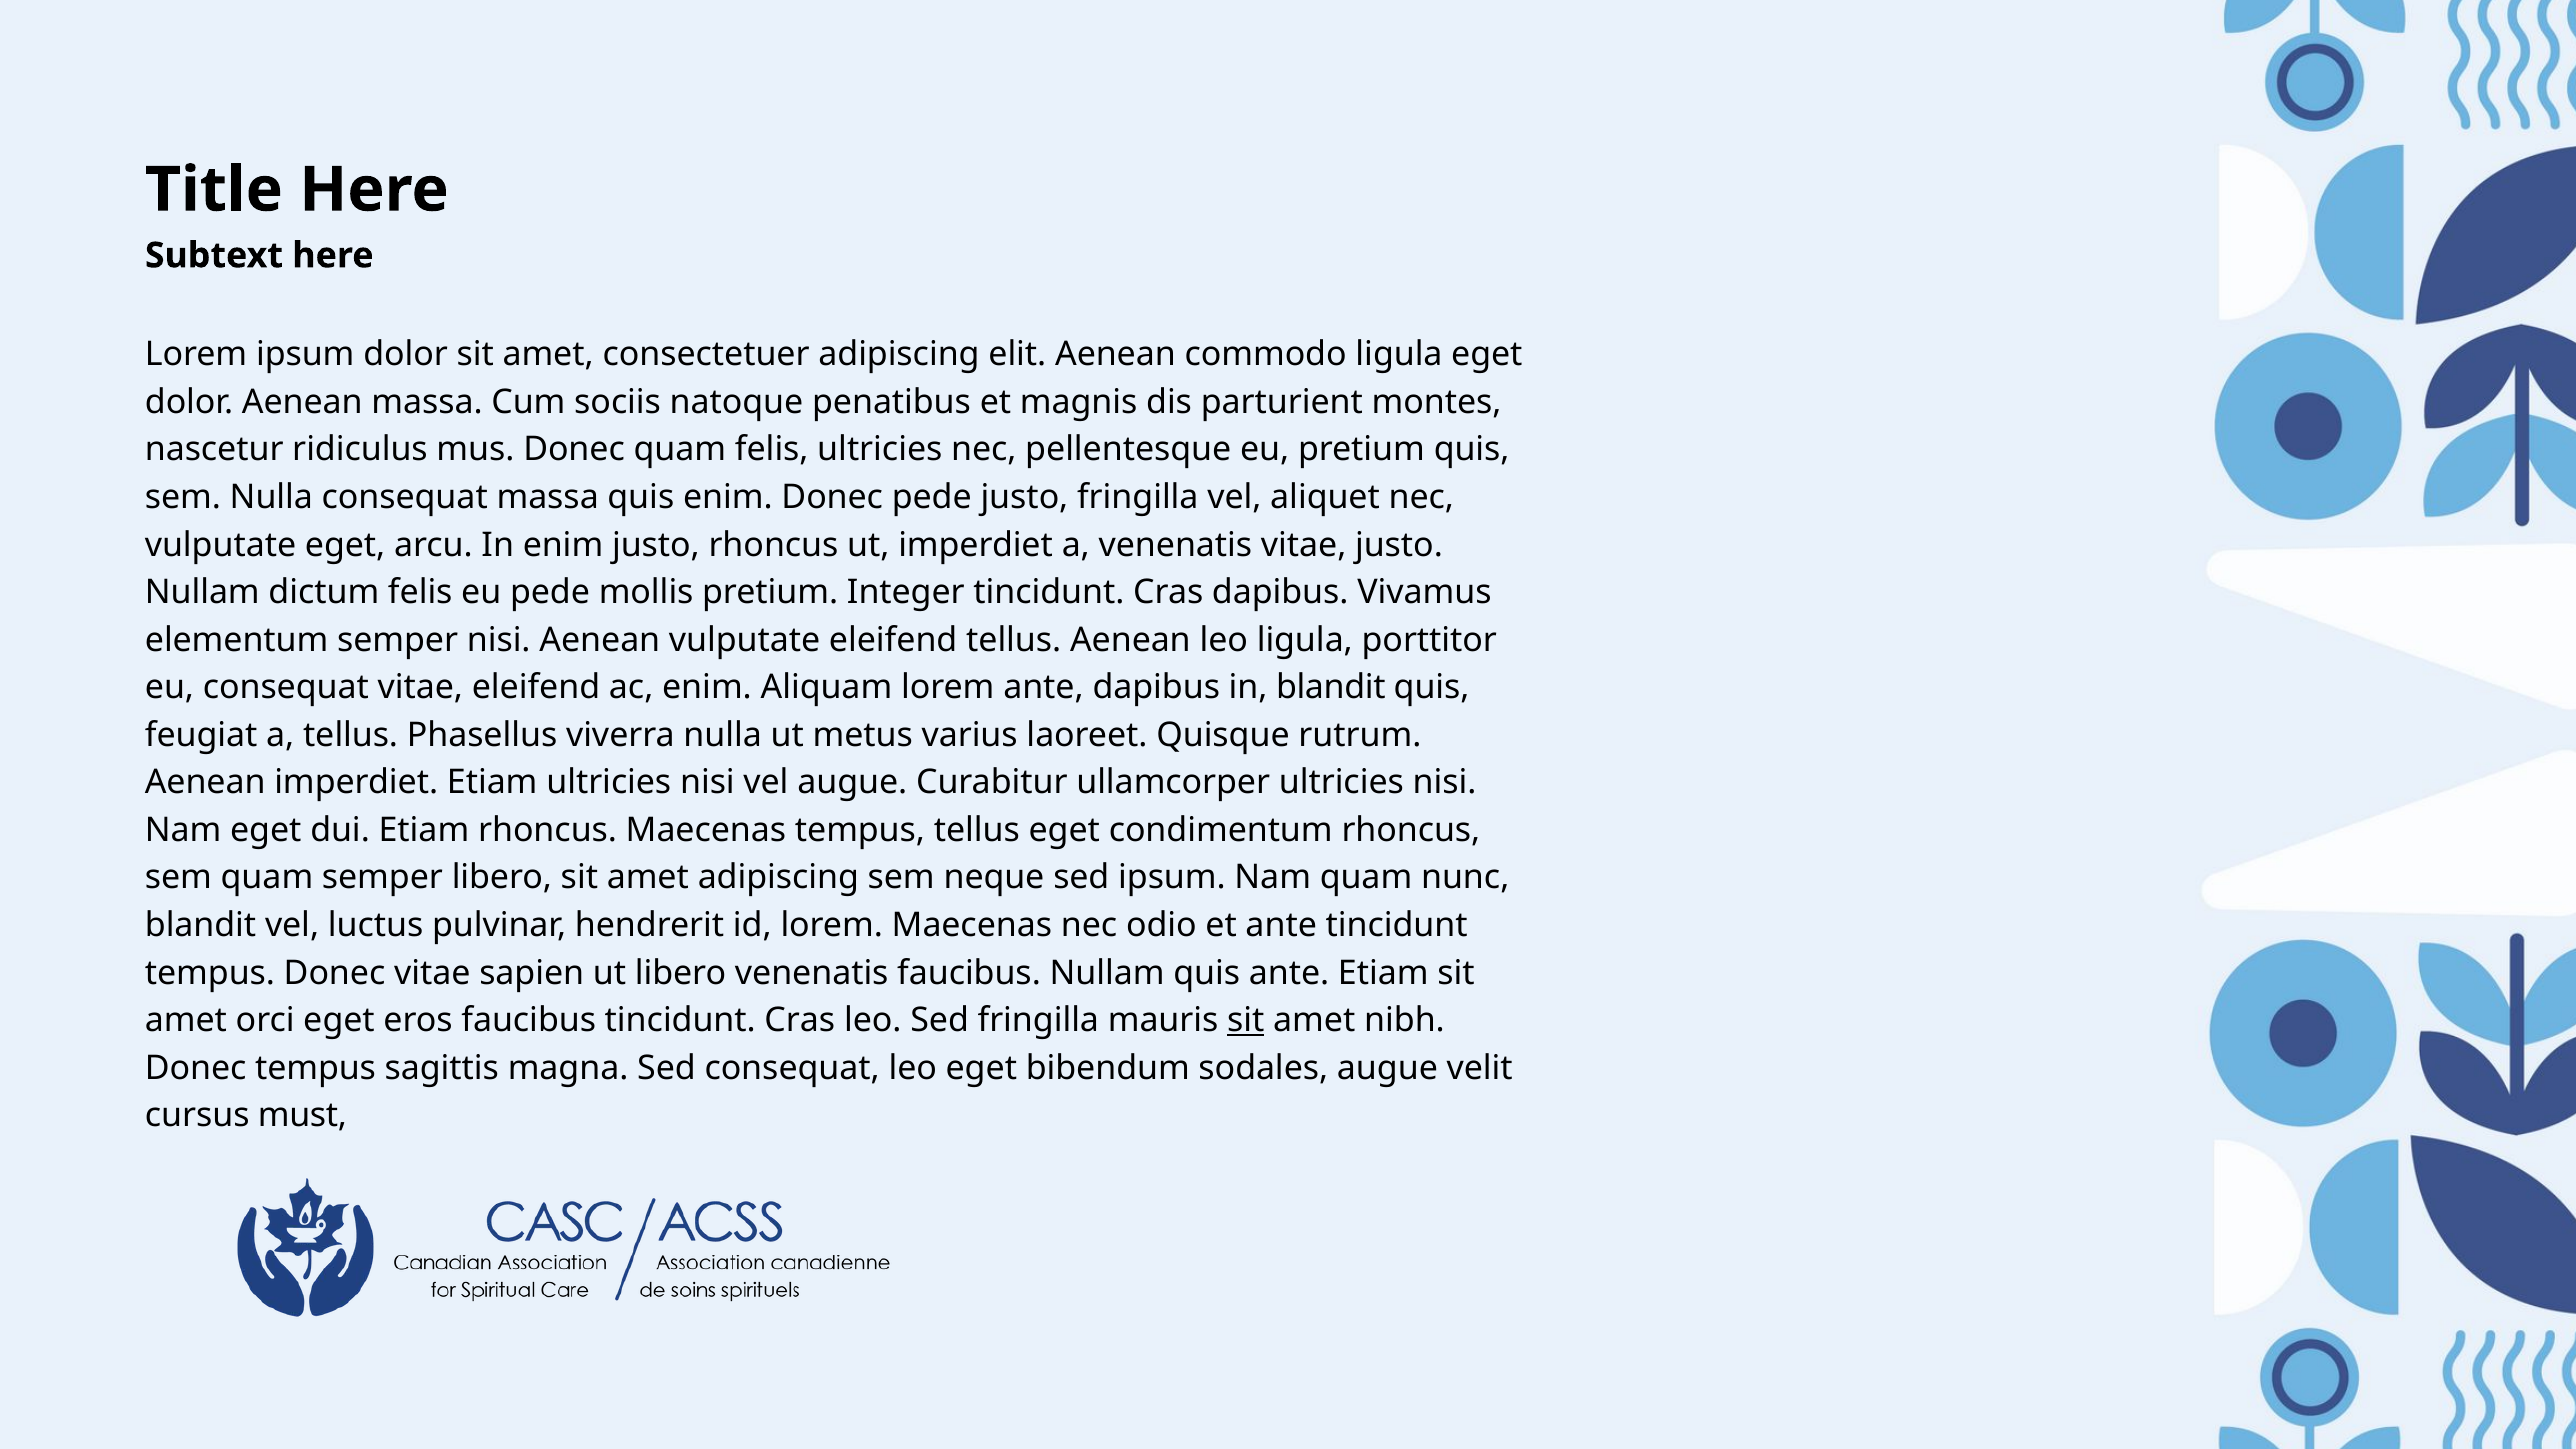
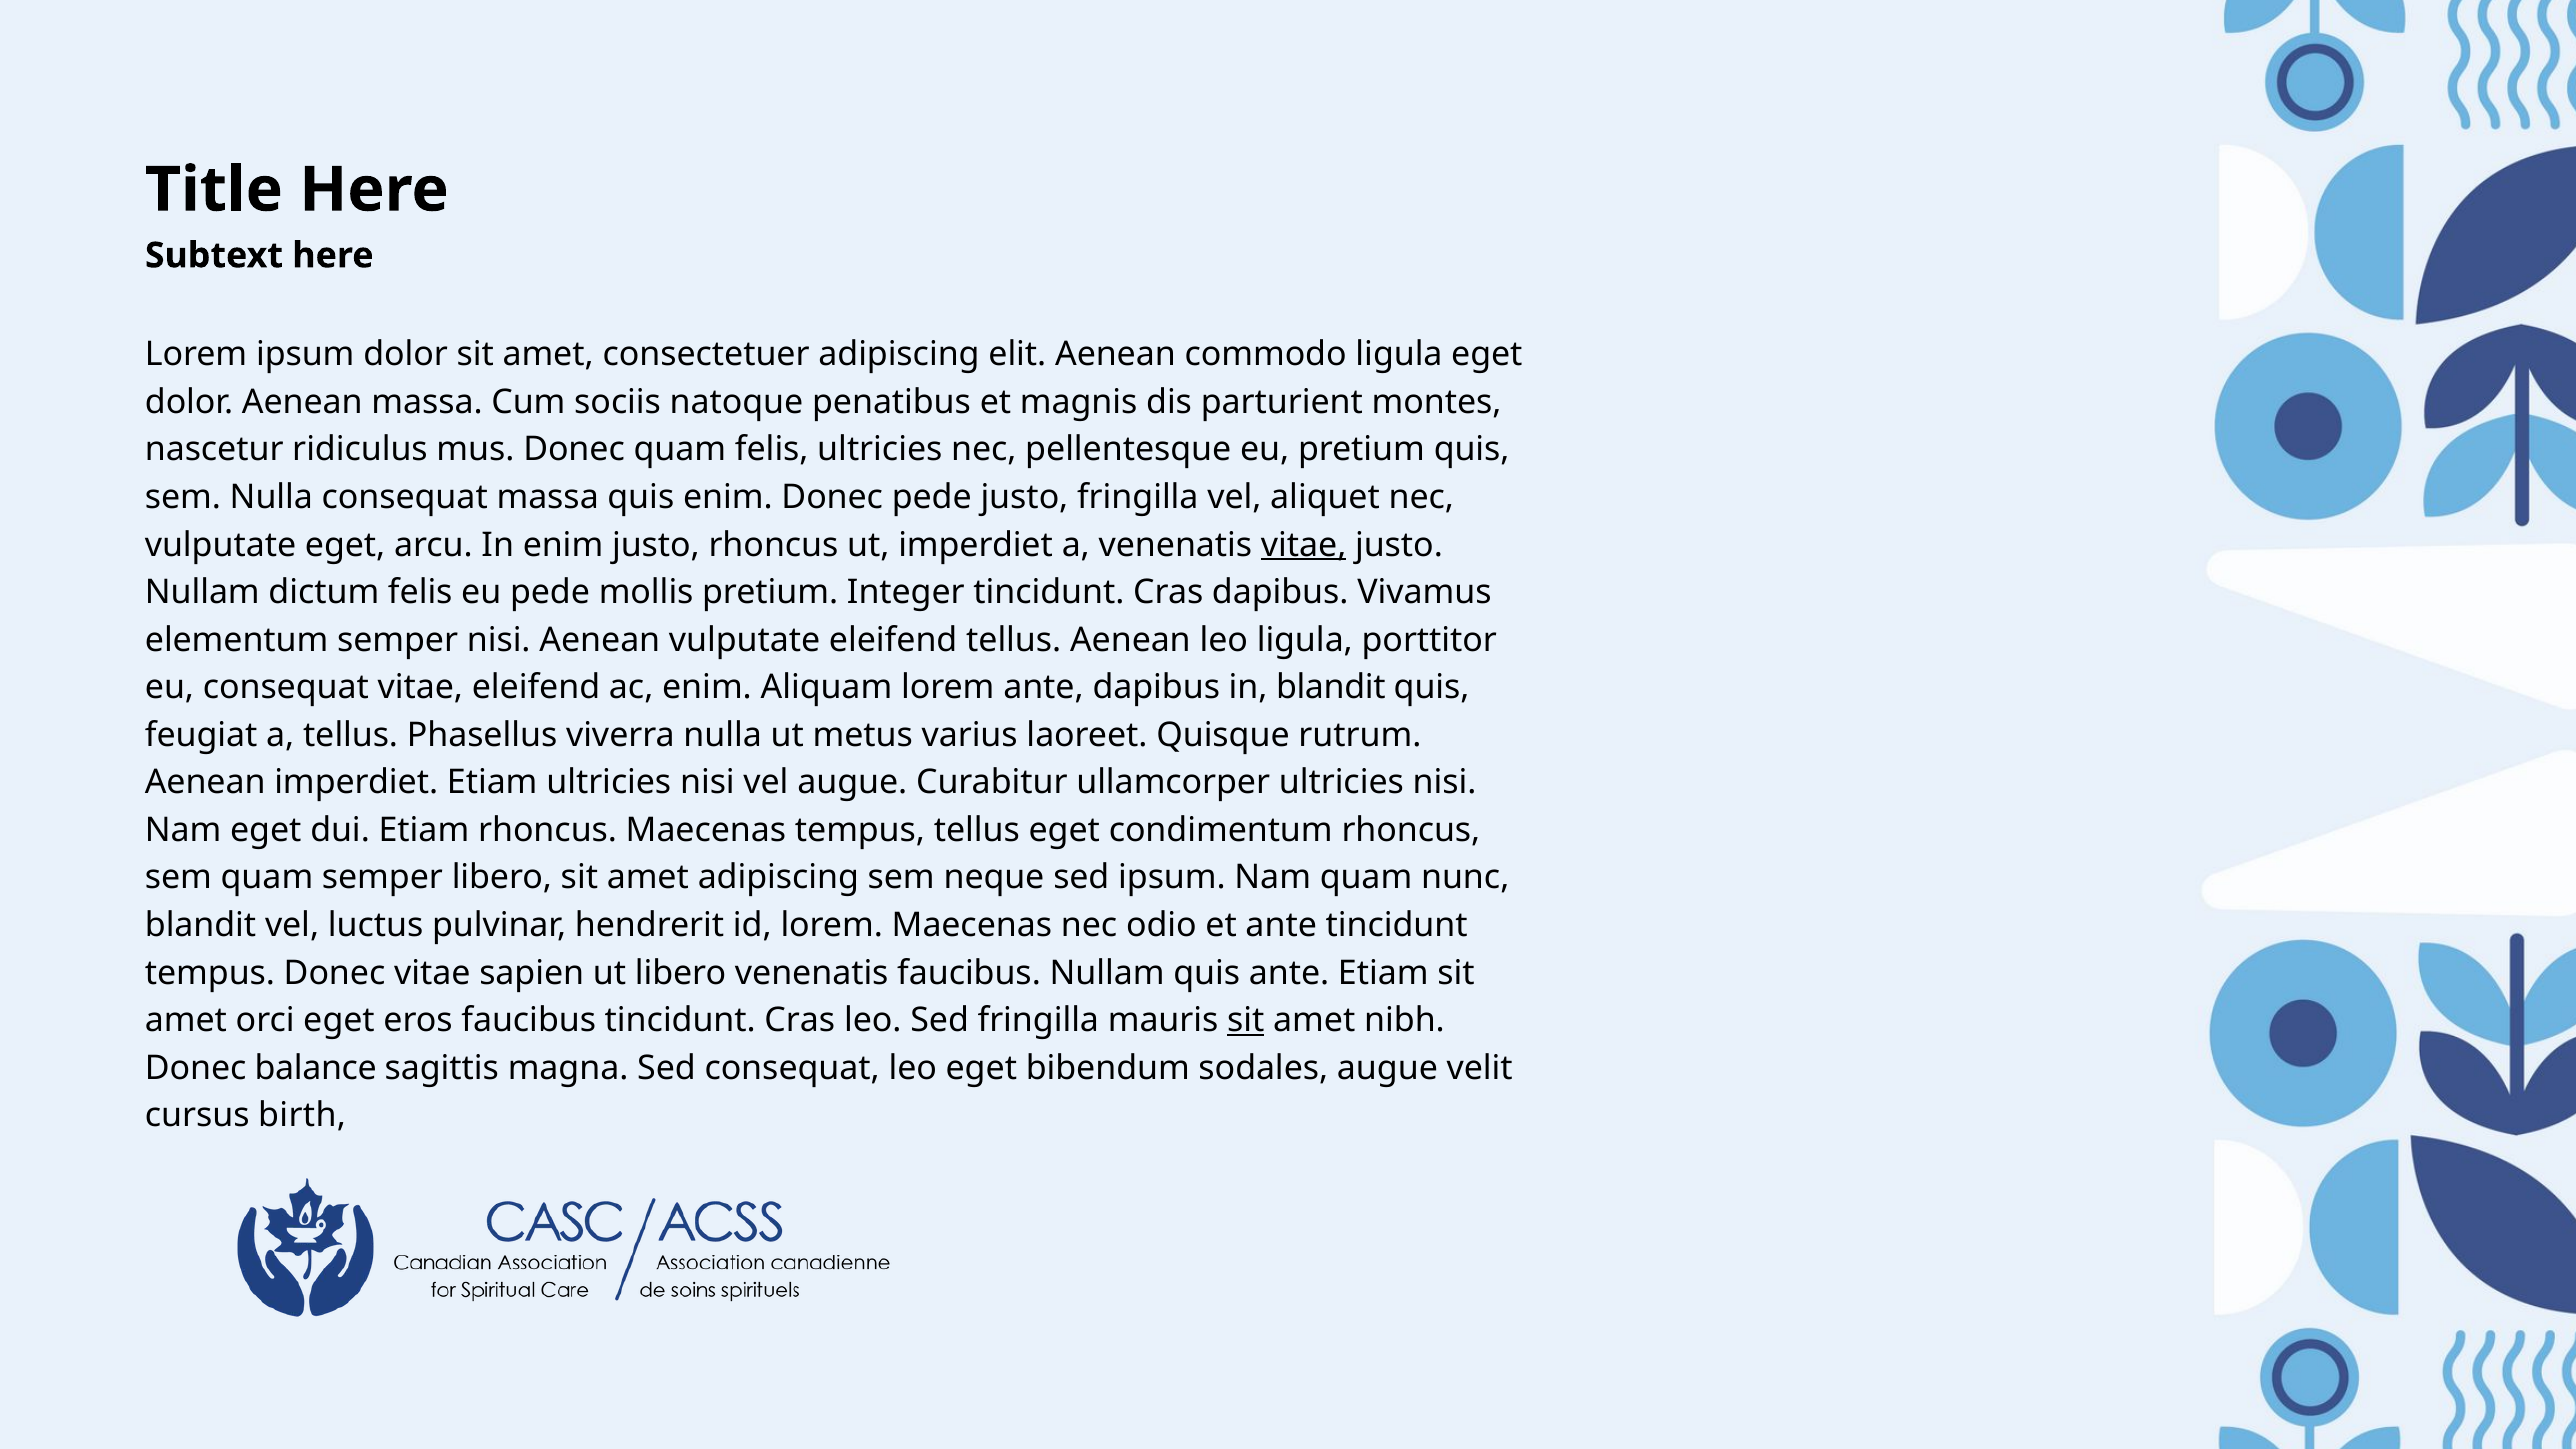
vitae at (1304, 545) underline: none -> present
Donec tempus: tempus -> balance
must: must -> birth
